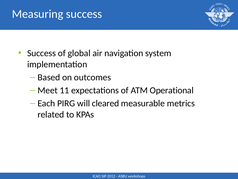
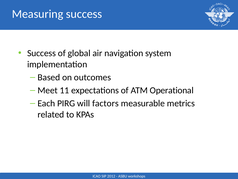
cleared: cleared -> factors
